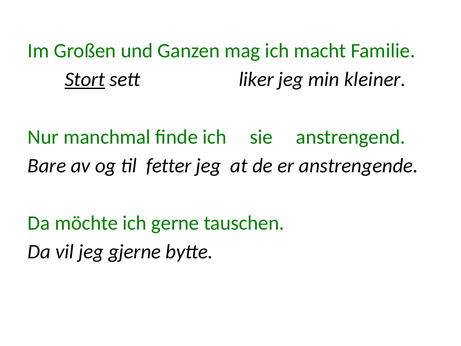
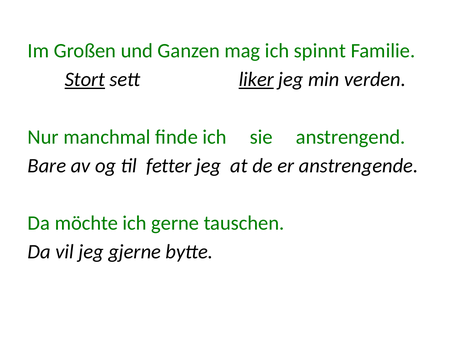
macht: macht -> spinnt
liker underline: none -> present
kleiner: kleiner -> verden
